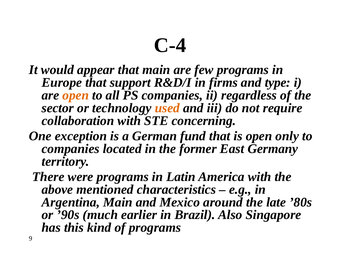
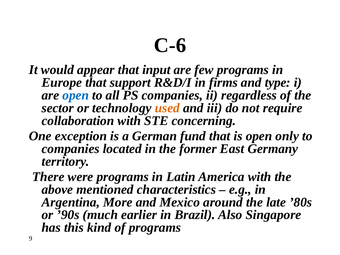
C-4: C-4 -> C-6
that main: main -> input
open at (76, 95) colour: orange -> blue
Argentina Main: Main -> More
